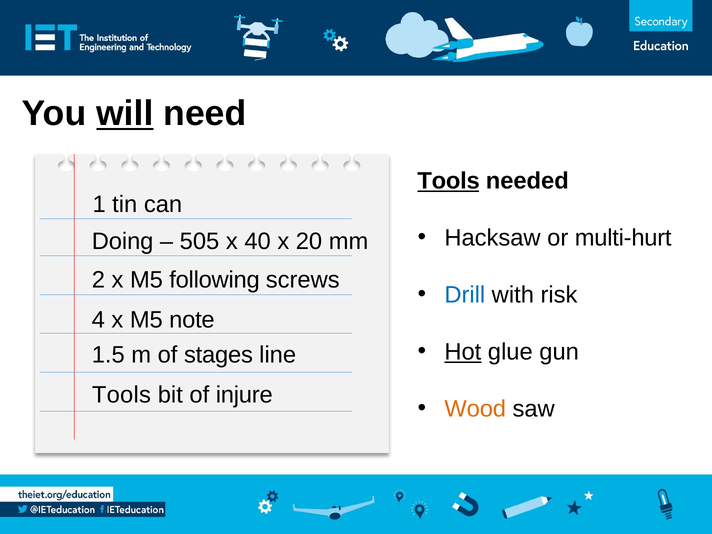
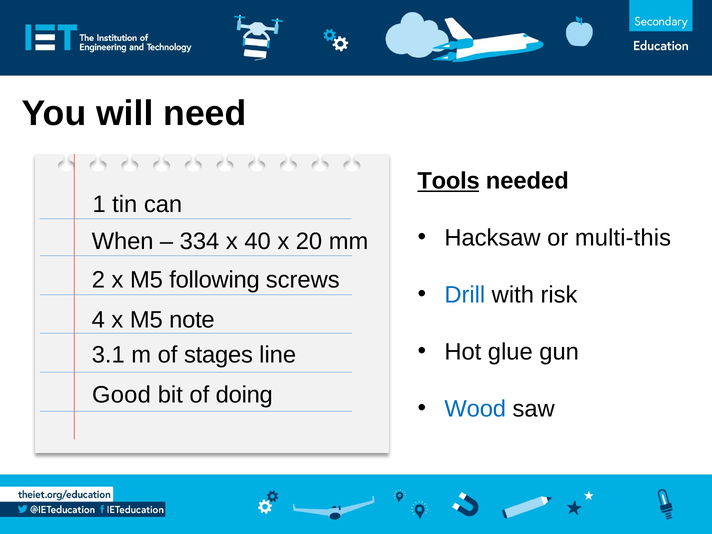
will underline: present -> none
multi-hurt: multi-hurt -> multi-this
Doing: Doing -> When
505: 505 -> 334
Hot underline: present -> none
1.5: 1.5 -> 3.1
Tools at (121, 395): Tools -> Good
injure: injure -> doing
Wood colour: orange -> blue
